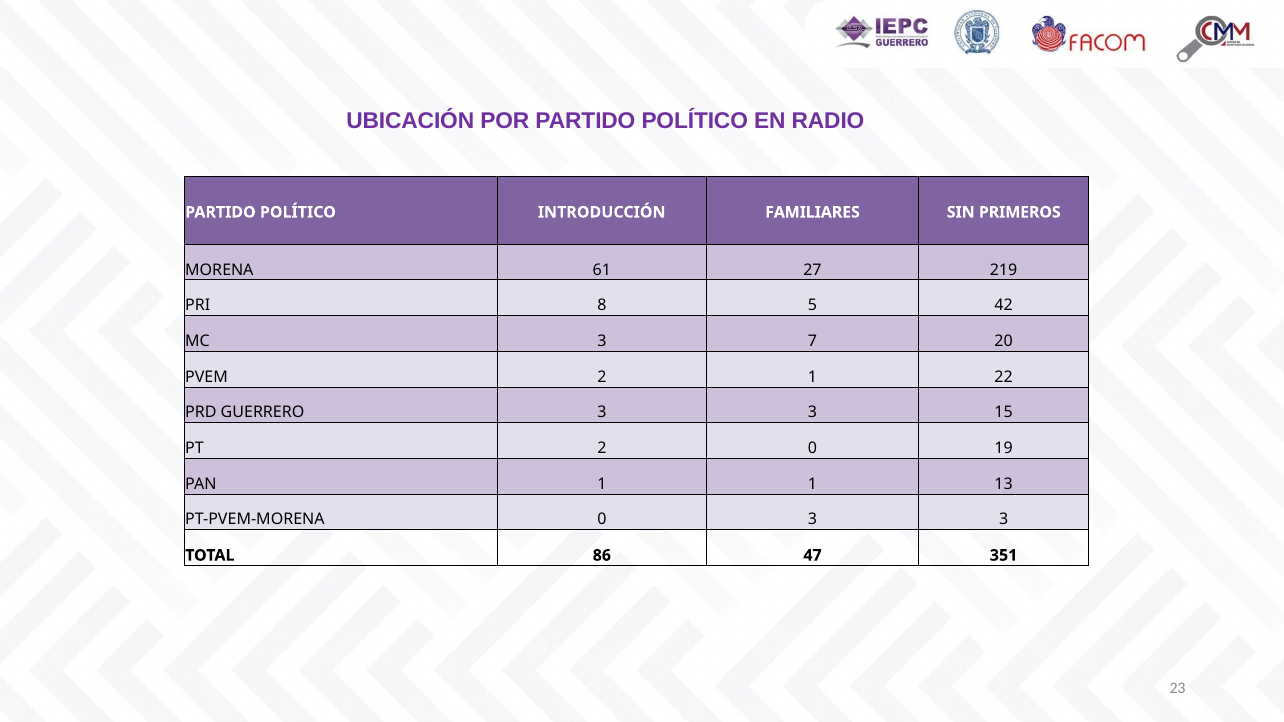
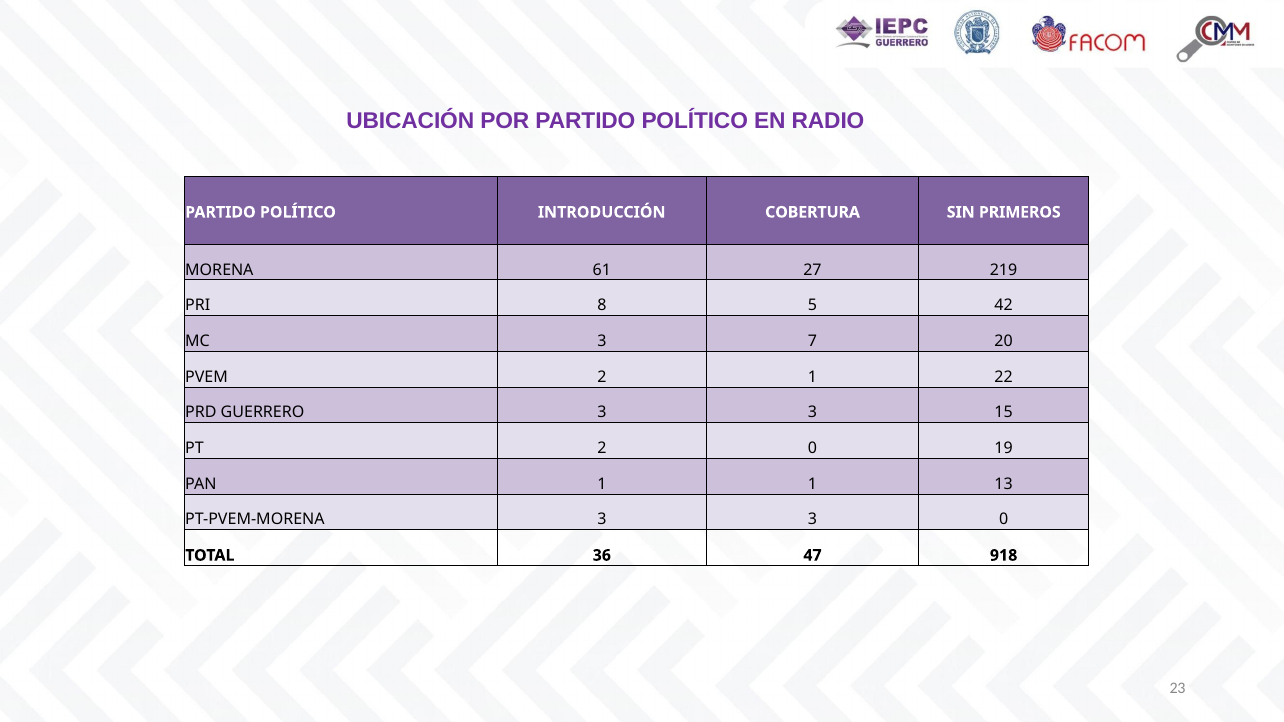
FAMILIARES: FAMILIARES -> COBERTURA
PT-PVEM-MORENA 0: 0 -> 3
3 at (1004, 520): 3 -> 0
86: 86 -> 36
351: 351 -> 918
